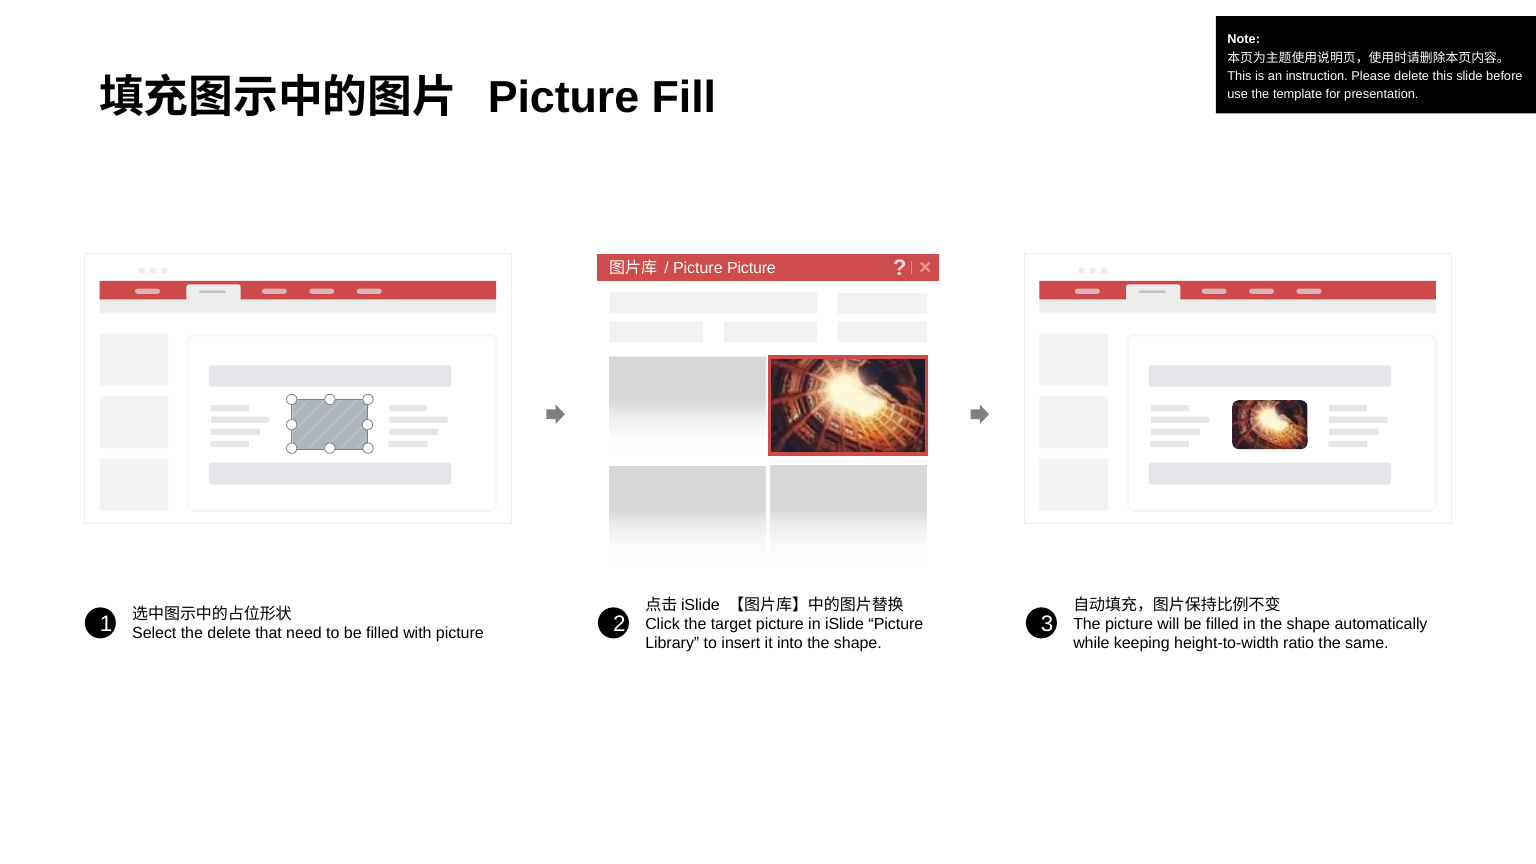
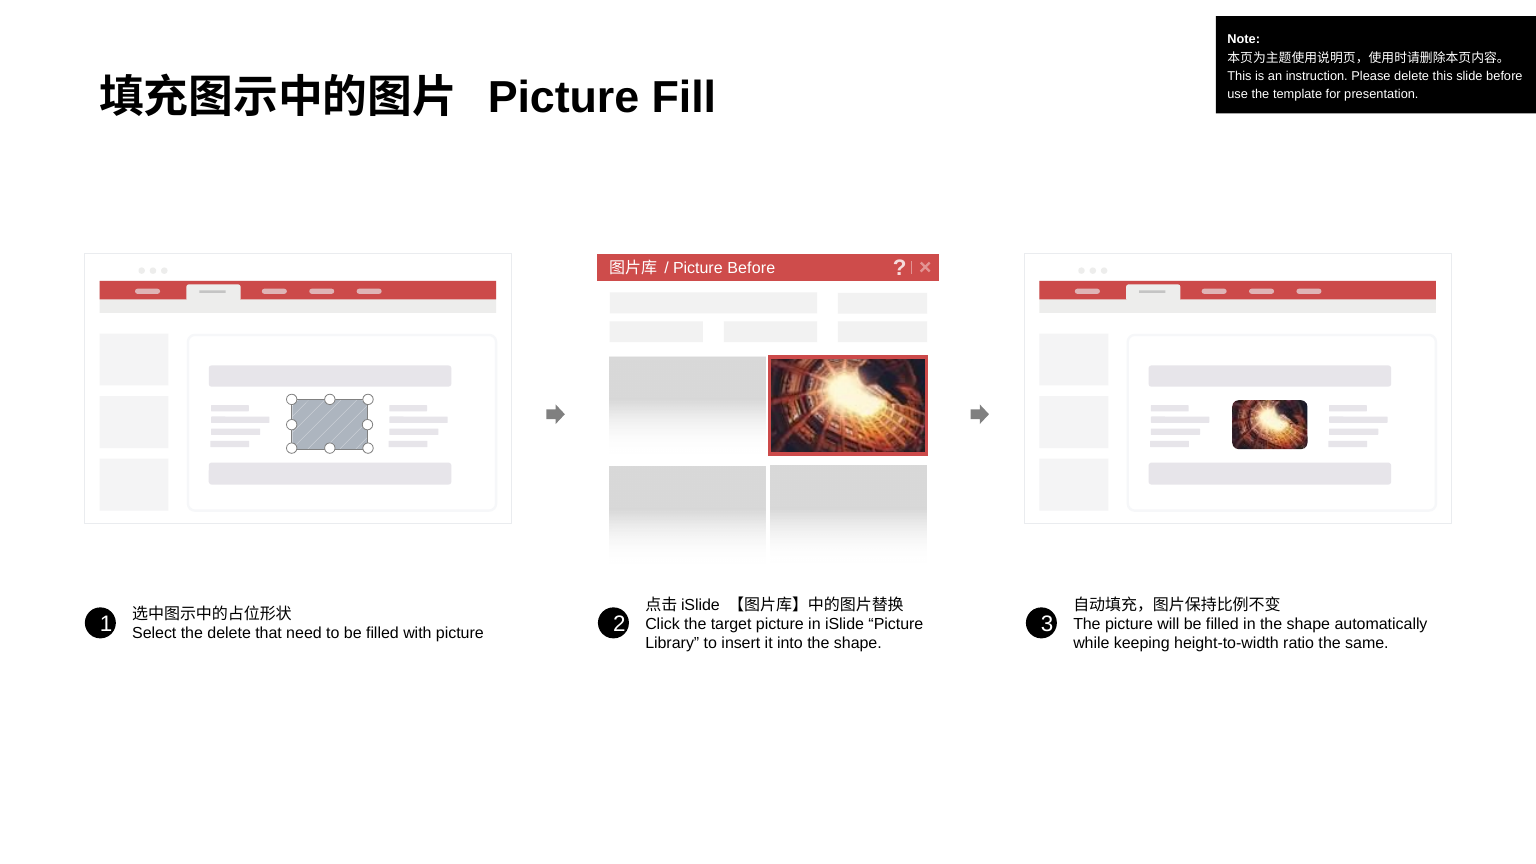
Picture Picture: Picture -> Before
